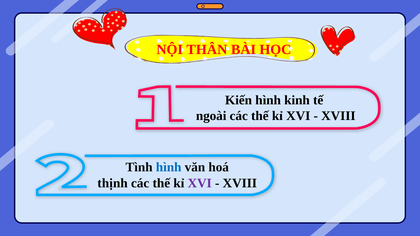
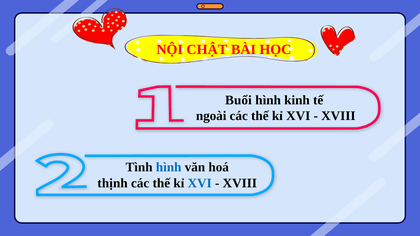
THÂN: THÂN -> CHẬT
Kiến: Kiến -> Buổi
XVI at (200, 183) colour: purple -> blue
